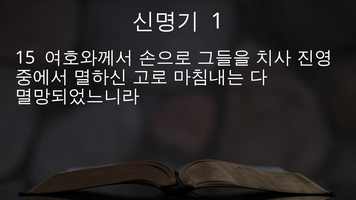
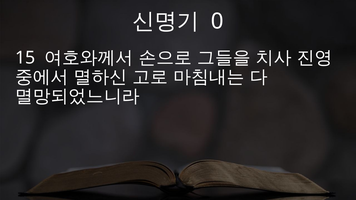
1: 1 -> 0
